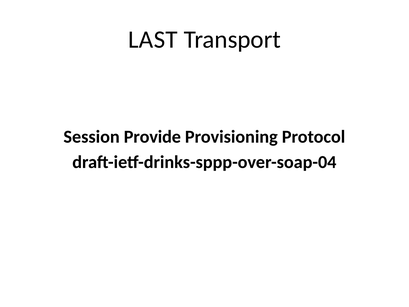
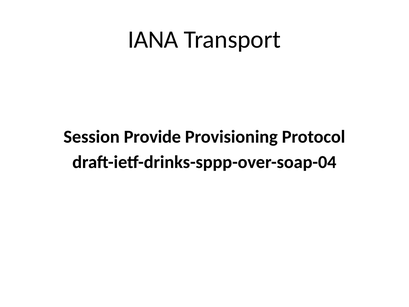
LAST: LAST -> IANA
